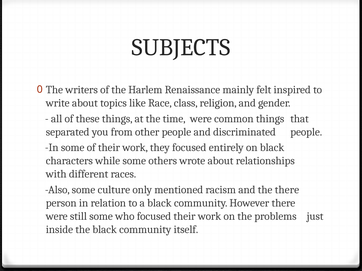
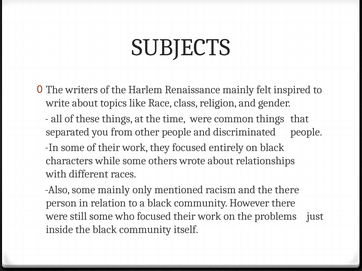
some culture: culture -> mainly
